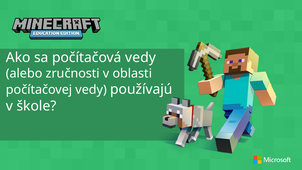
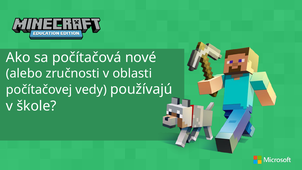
počítačová vedy: vedy -> nové
